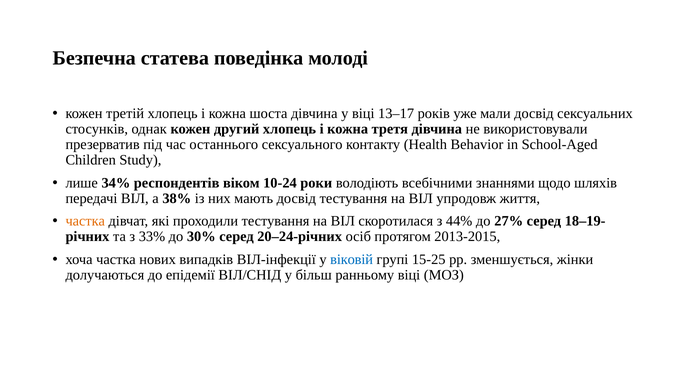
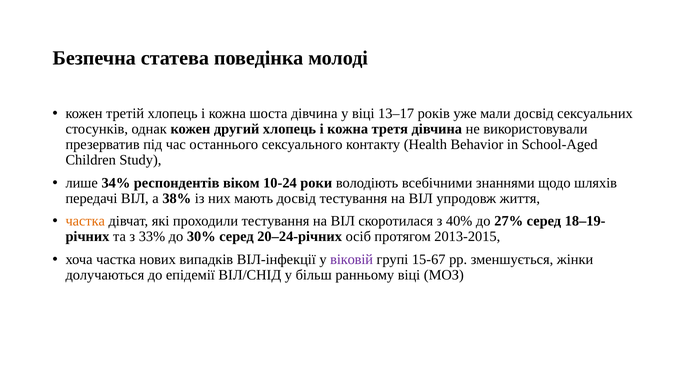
44%: 44% -> 40%
віковій colour: blue -> purple
15-25: 15-25 -> 15-67
